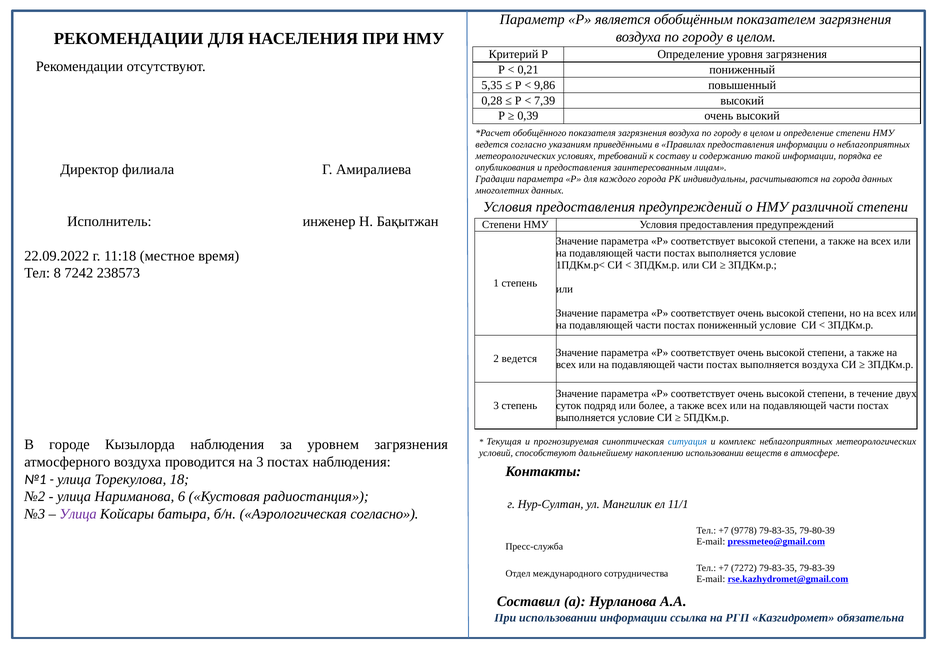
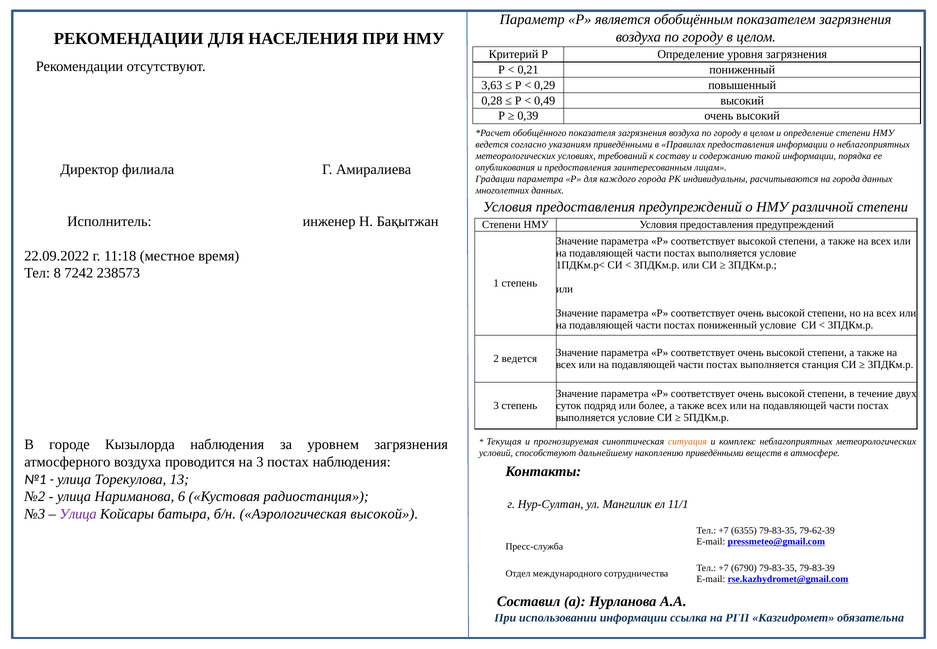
5,35: 5,35 -> 3,63
9,86: 9,86 -> 0,29
7,39: 7,39 -> 0,49
выполняется воздуха: воздуха -> станция
ситуация colour: blue -> orange
накоплению использовании: использовании -> приведёнными
18: 18 -> 13
Аэрологическая согласно: согласно -> высокой
9778: 9778 -> 6355
79-80-39: 79-80-39 -> 79-62-39
7272: 7272 -> 6790
